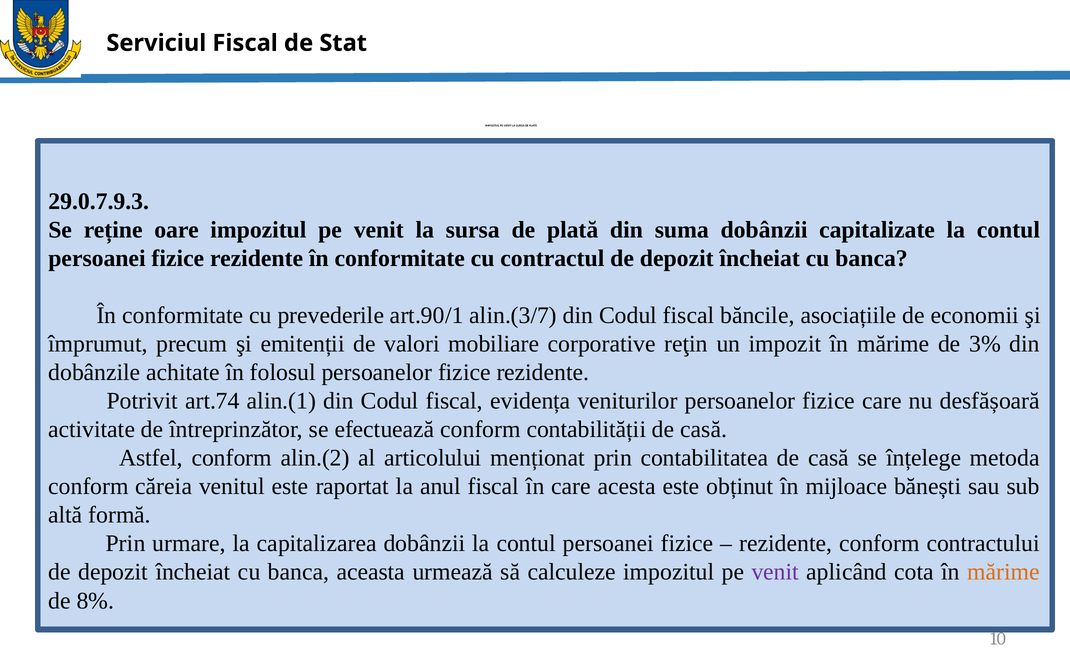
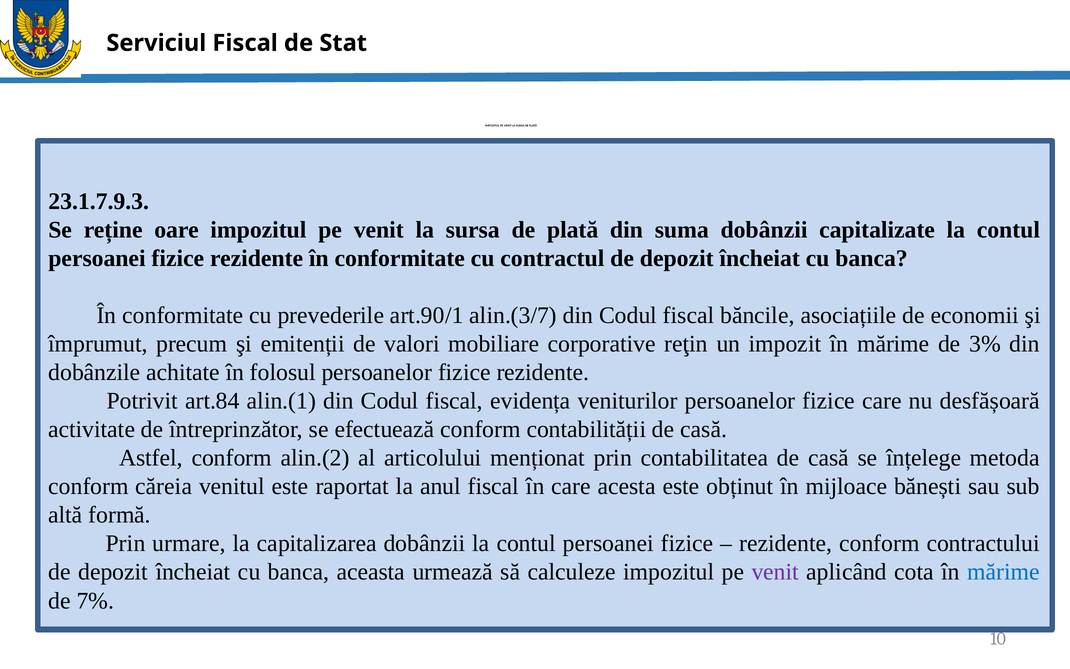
29.0.7.9.3: 29.0.7.9.3 -> 23.1.7.9.3
art.74: art.74 -> art.84
mărime at (1004, 572) colour: orange -> blue
8%: 8% -> 7%
